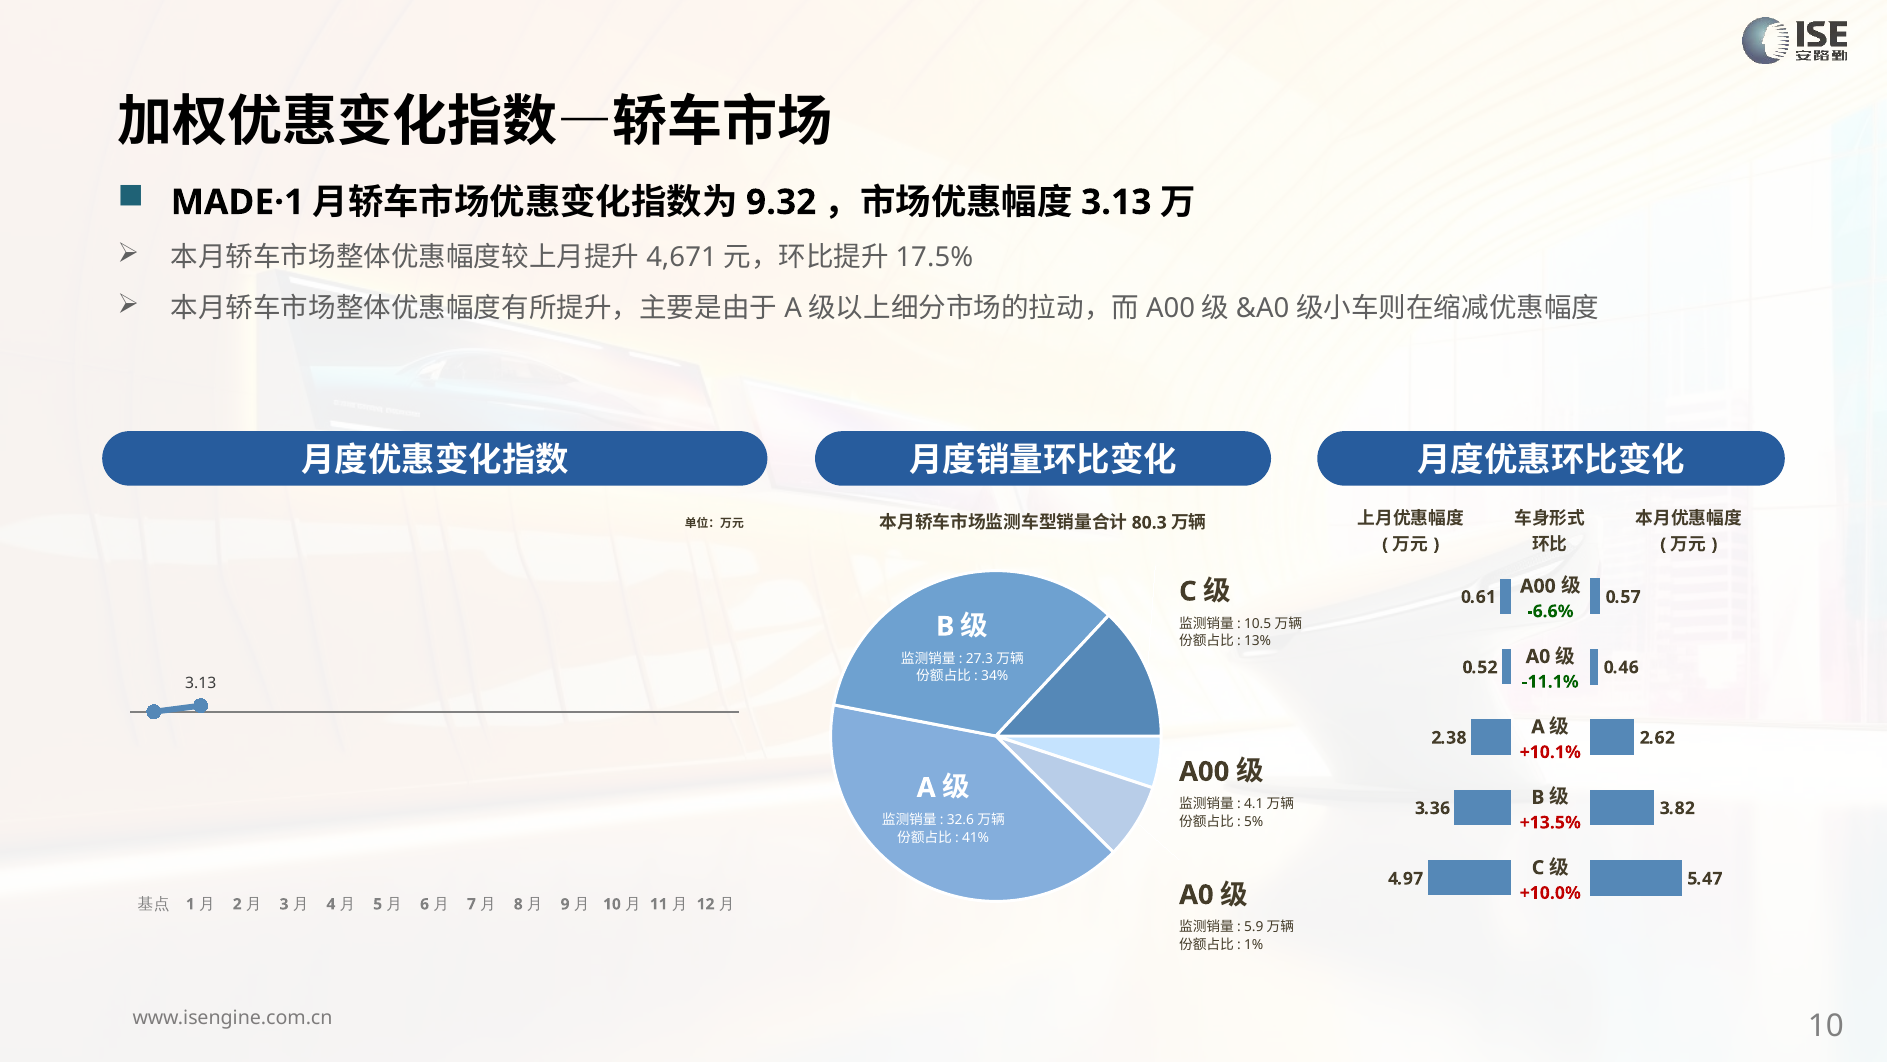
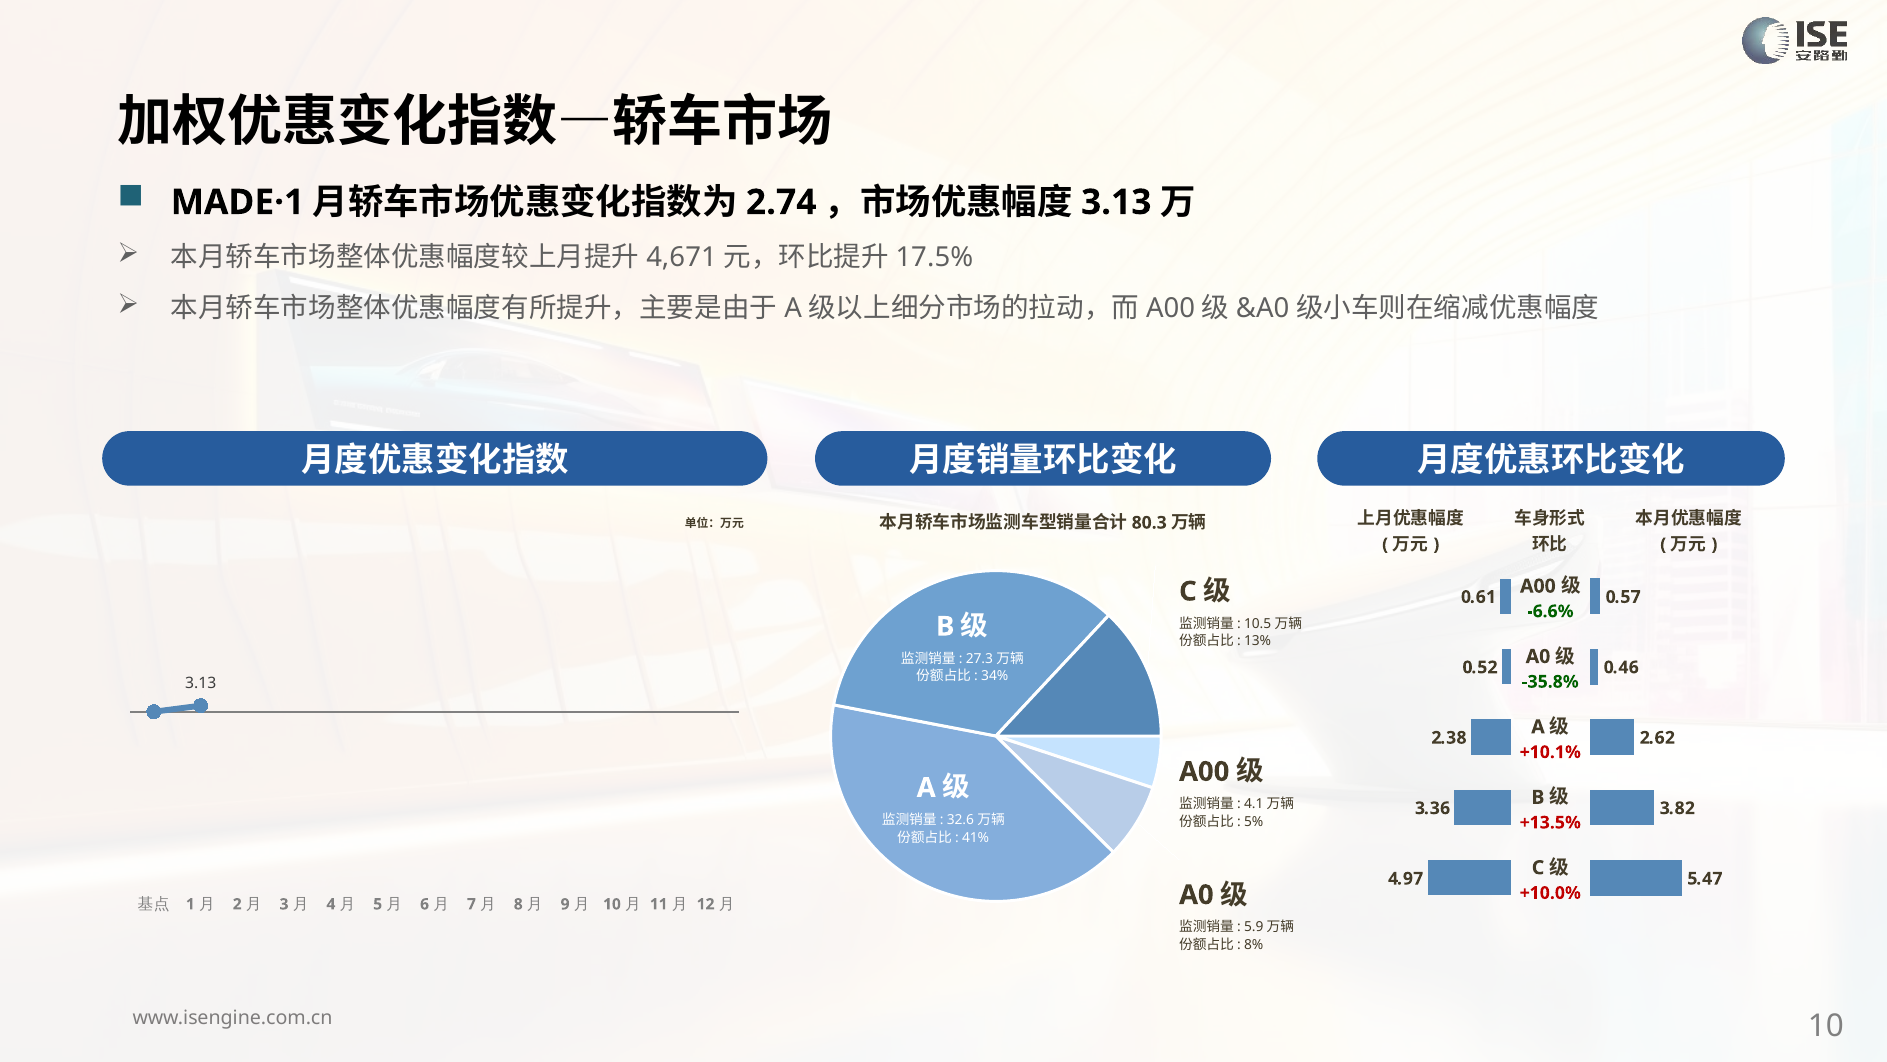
9.32: 9.32 -> 2.74
-11.1%: -11.1% -> -35.8%
1%: 1% -> 8%
